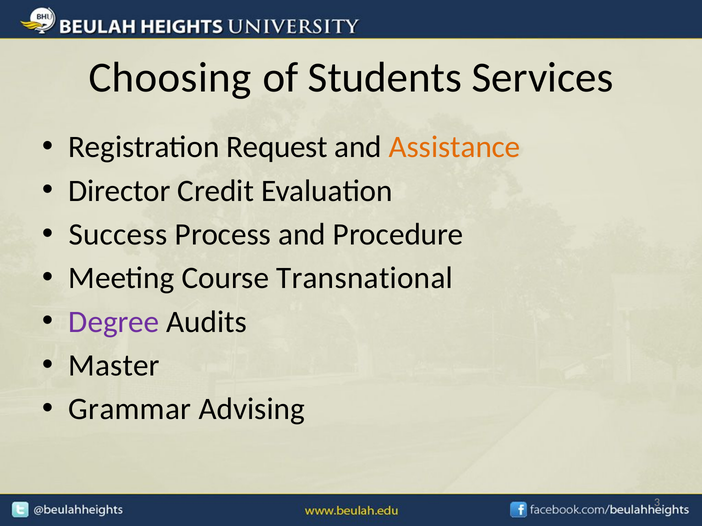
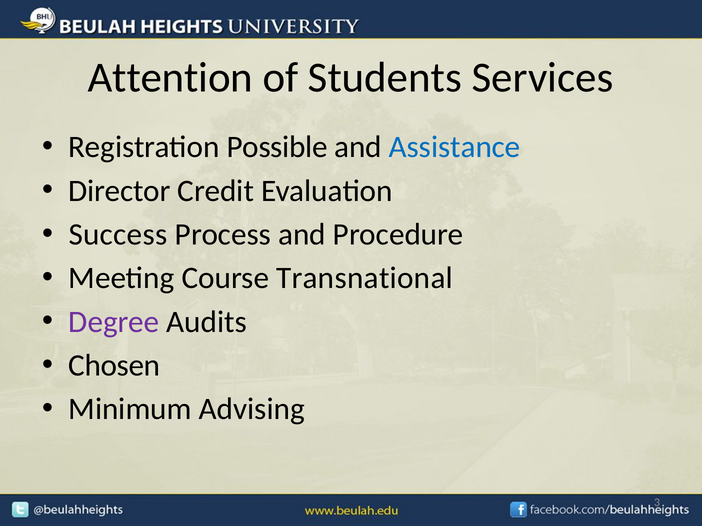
Choosing: Choosing -> Attention
Request: Request -> Possible
Assistance colour: orange -> blue
Master: Master -> Chosen
Grammar: Grammar -> Minimum
